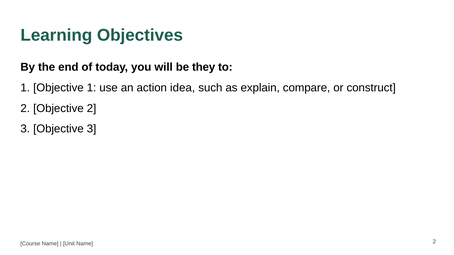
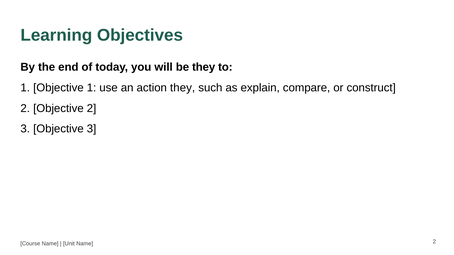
action idea: idea -> they
